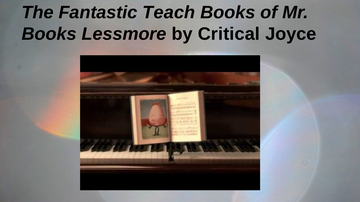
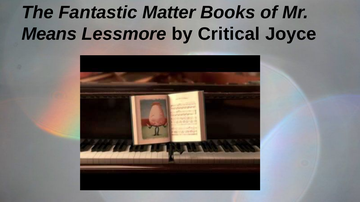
Teach: Teach -> Matter
Books at (49, 34): Books -> Means
